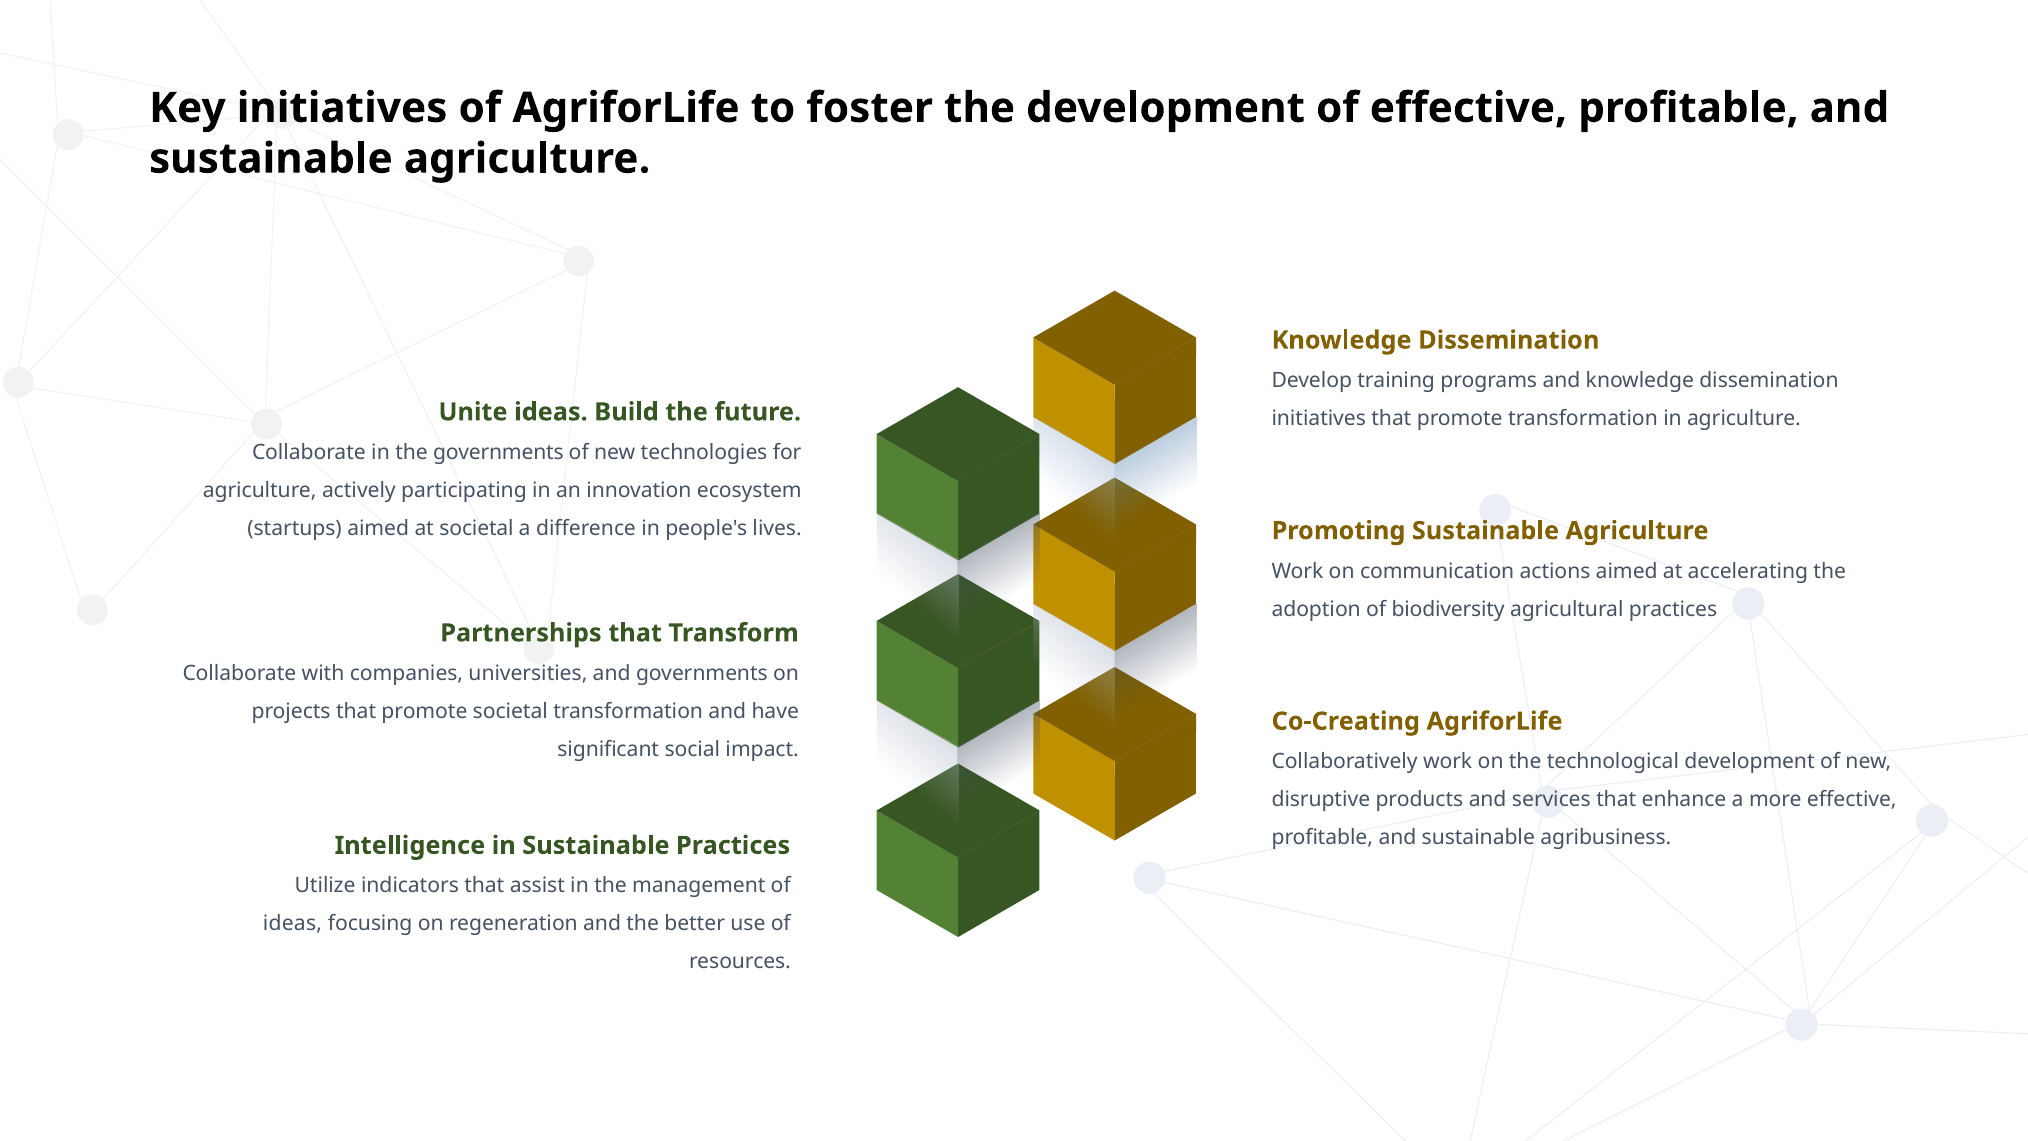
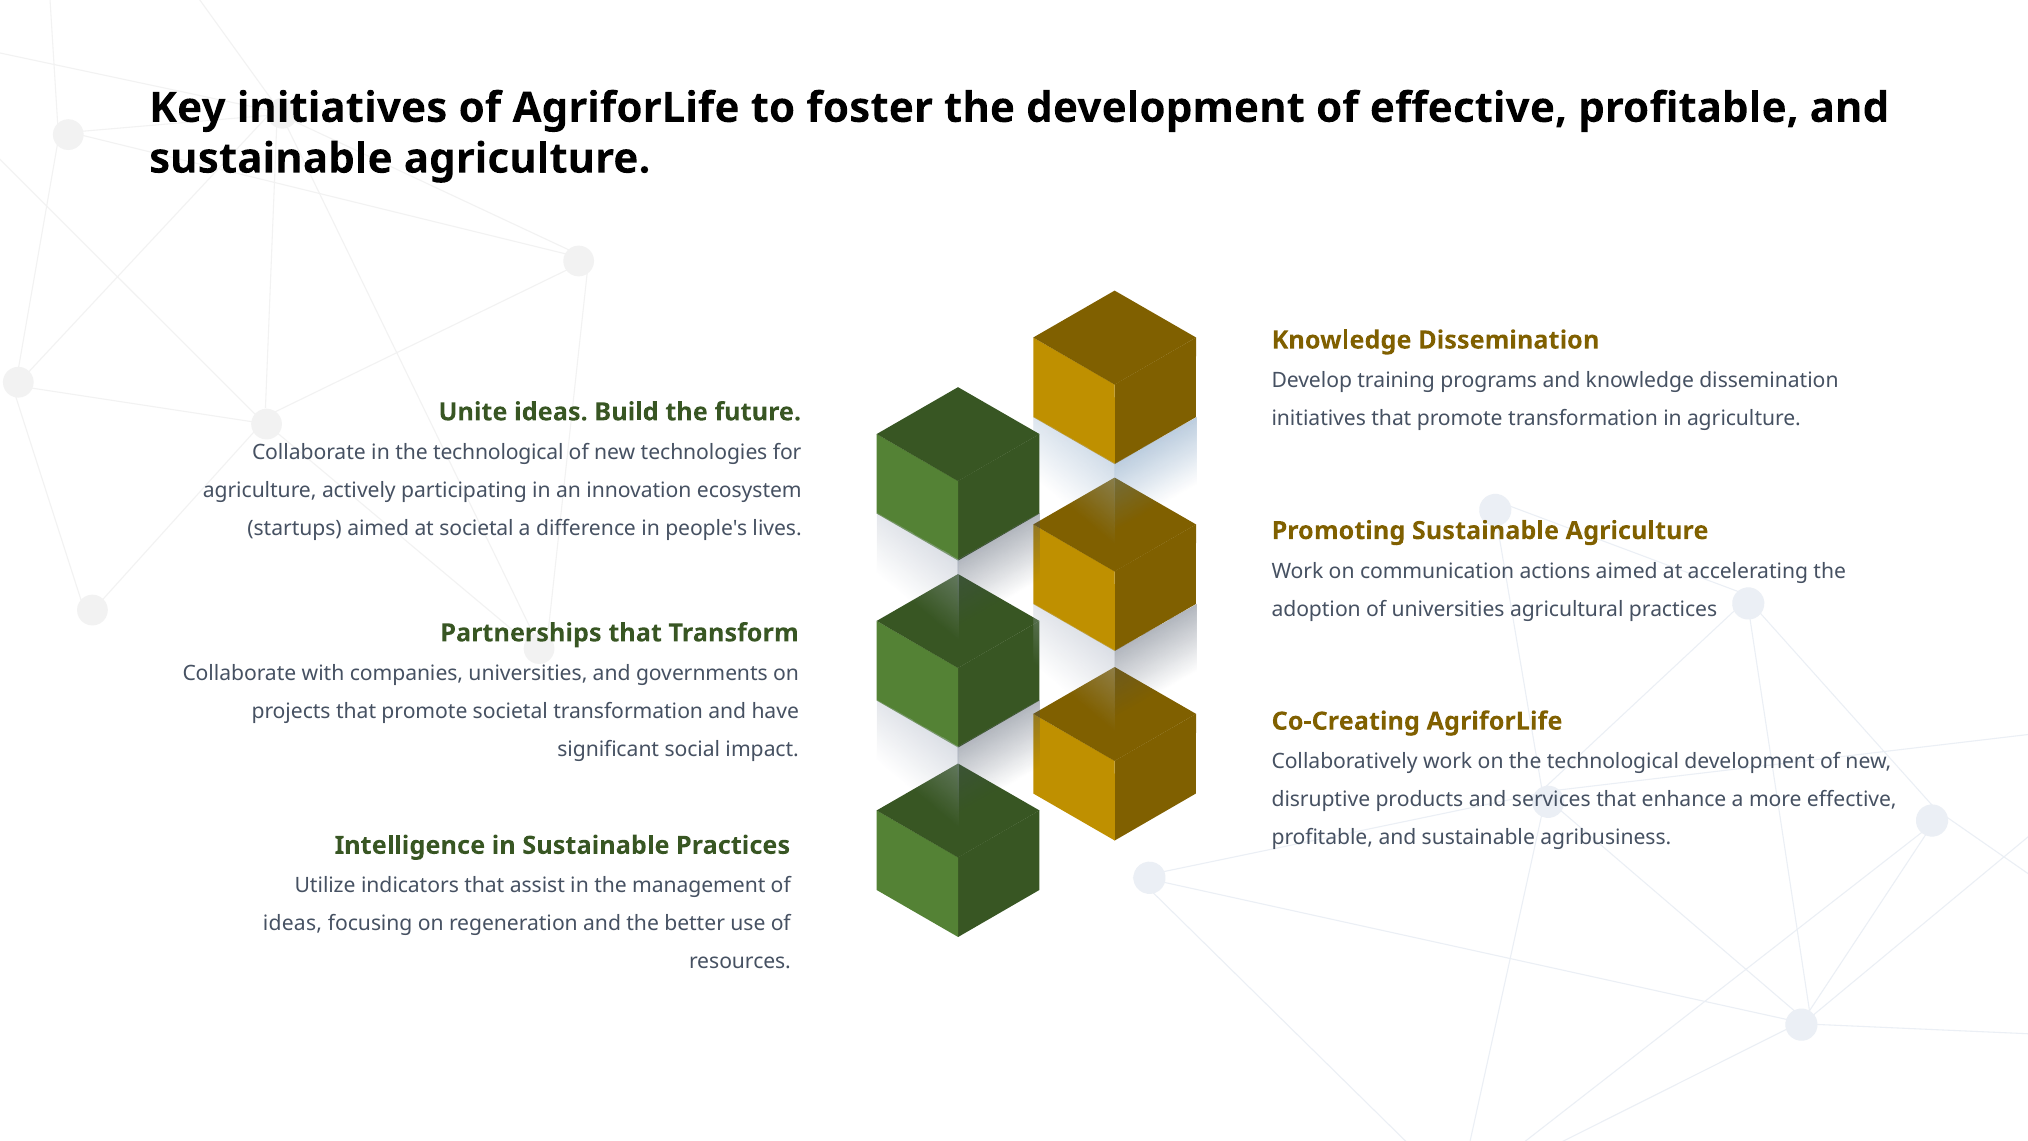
in the governments: governments -> technological
of biodiversity: biodiversity -> universities
